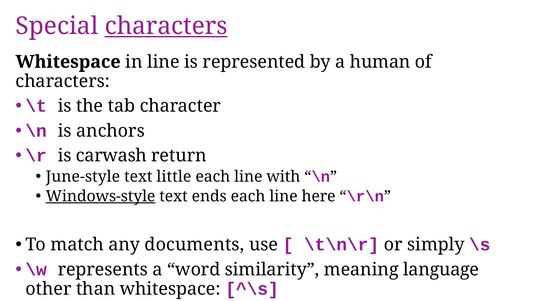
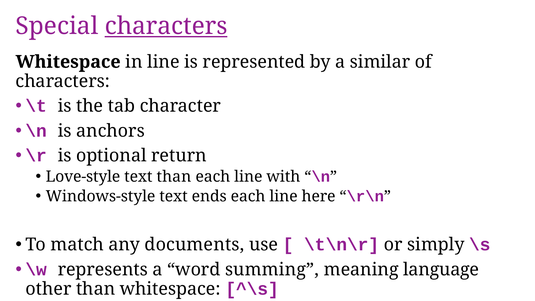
human: human -> similar
carwash: carwash -> optional
June-style: June-style -> Love-style
text little: little -> than
Windows-style underline: present -> none
similarity: similarity -> summing
